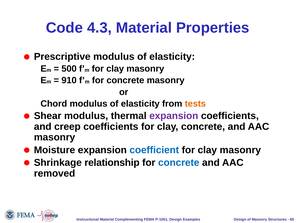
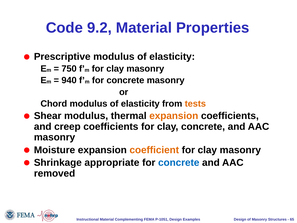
4.3: 4.3 -> 9.2
500: 500 -> 750
910: 910 -> 940
expansion at (174, 116) colour: purple -> orange
coefficient colour: blue -> orange
relationship: relationship -> appropriate
